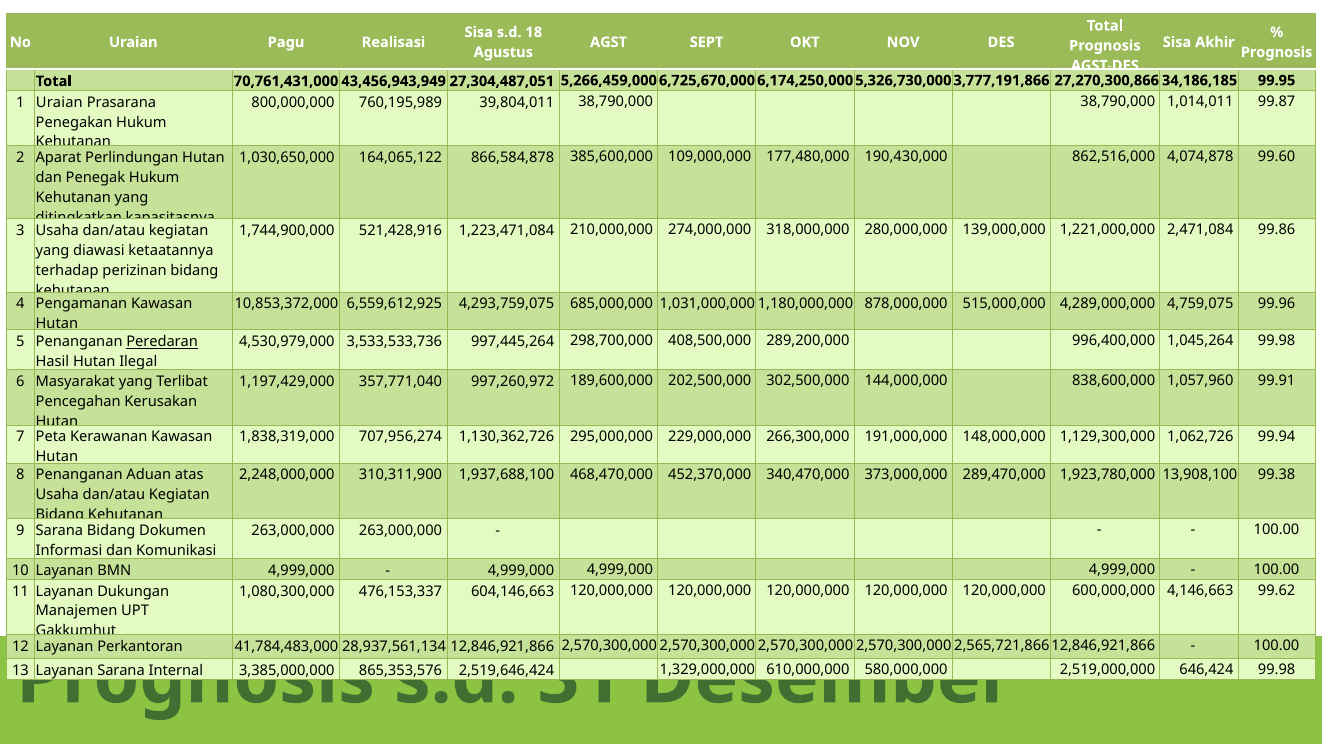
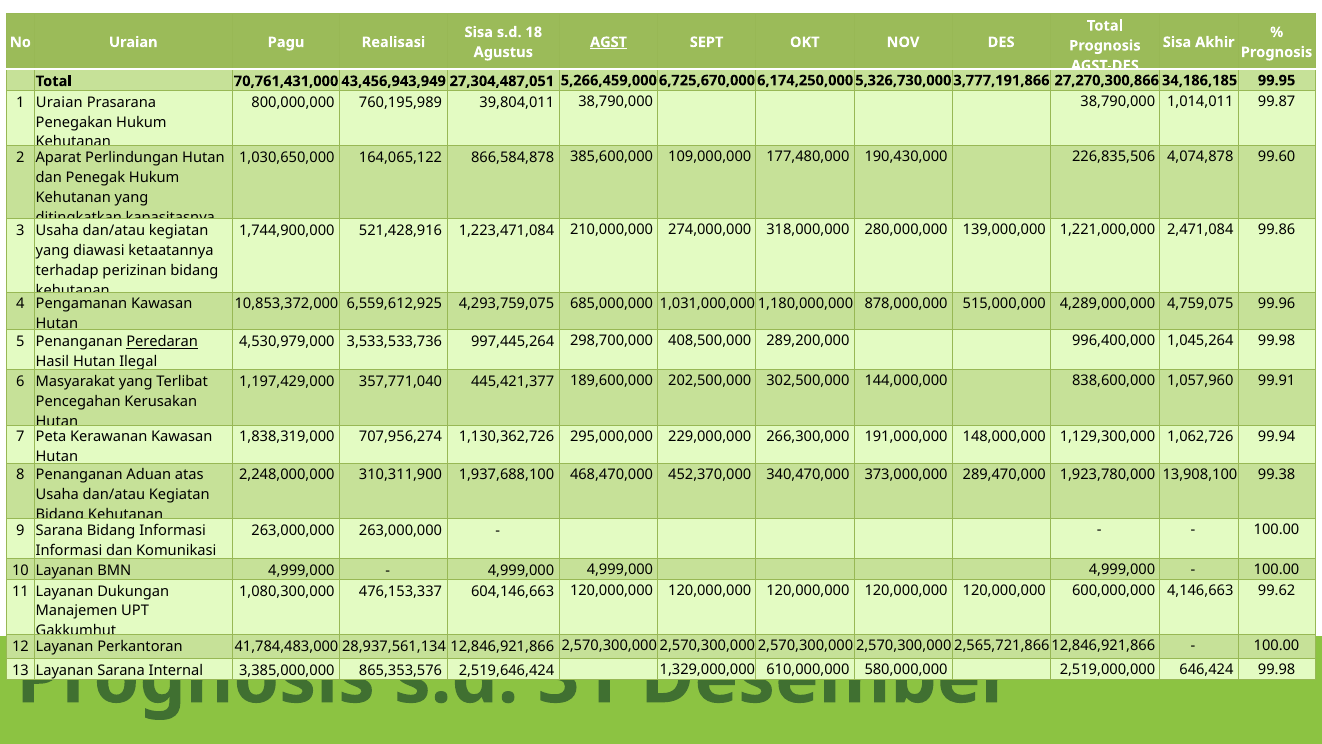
AGST underline: none -> present
862,516,000: 862,516,000 -> 226,835,506
997,260,972: 997,260,972 -> 445,421,377
Bidang Dokumen: Dokumen -> Informasi
